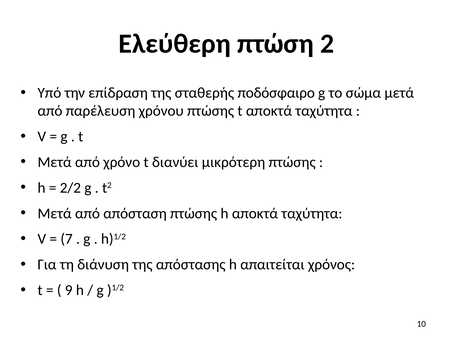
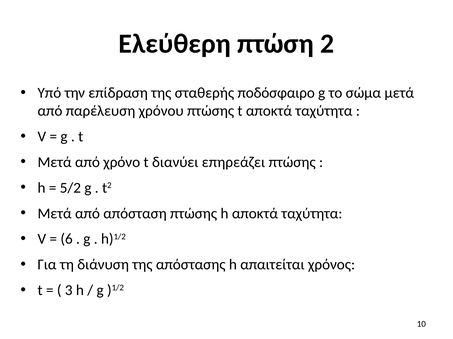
μικρότερη: μικρότερη -> επηρεάζει
2/2: 2/2 -> 5/2
7: 7 -> 6
9: 9 -> 3
